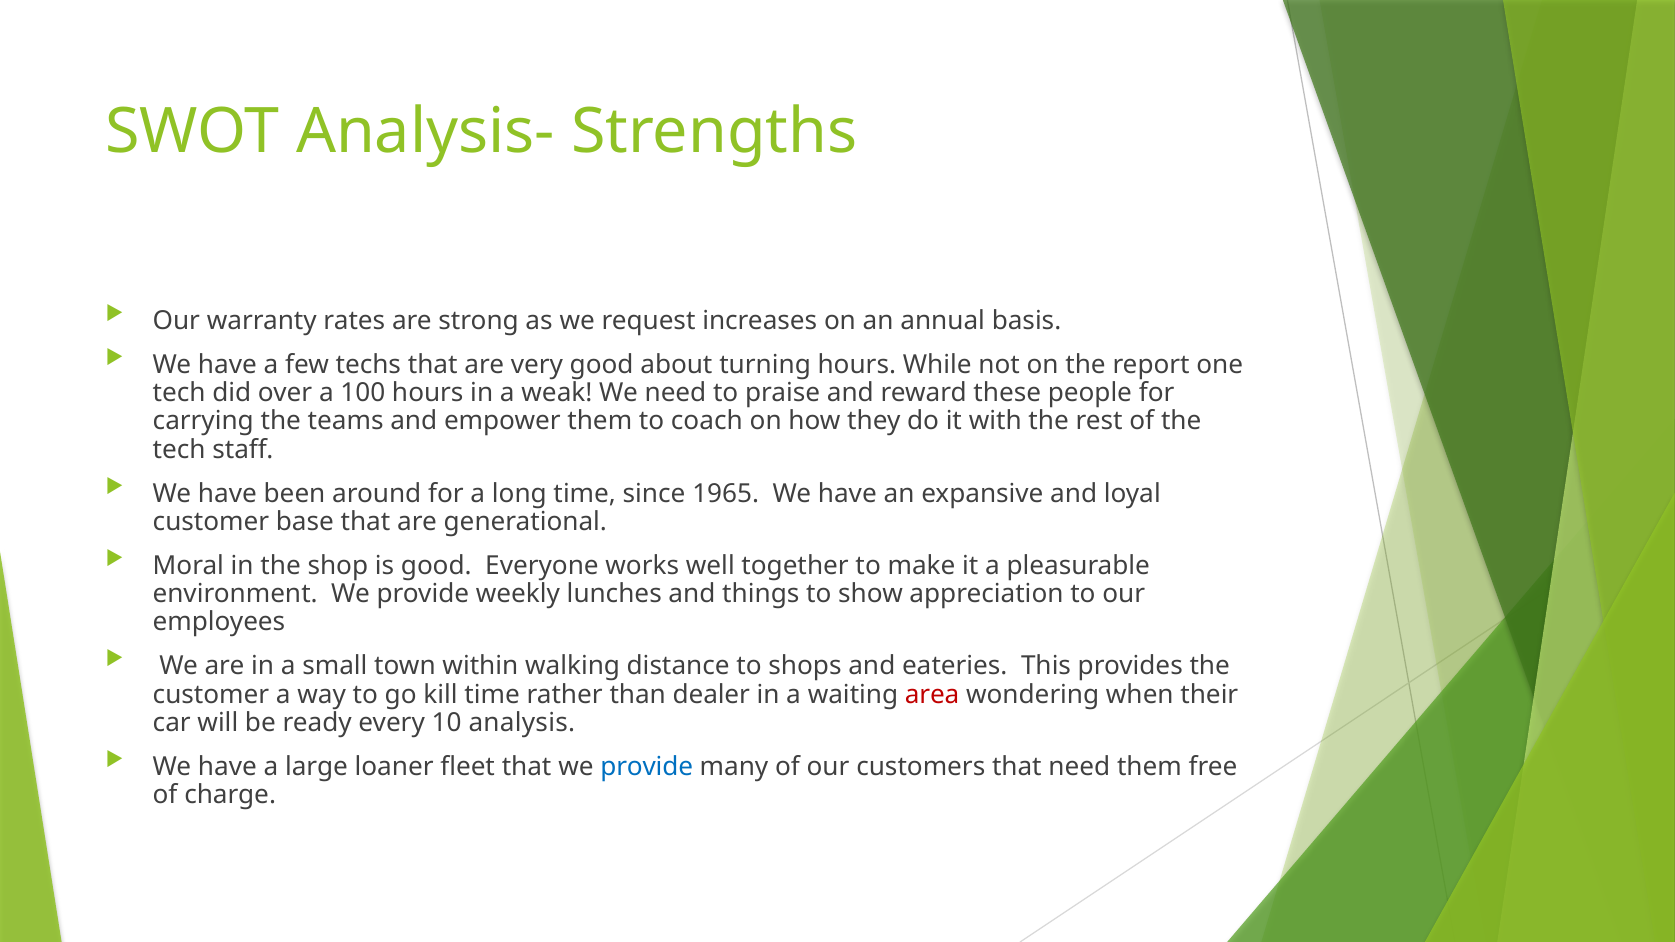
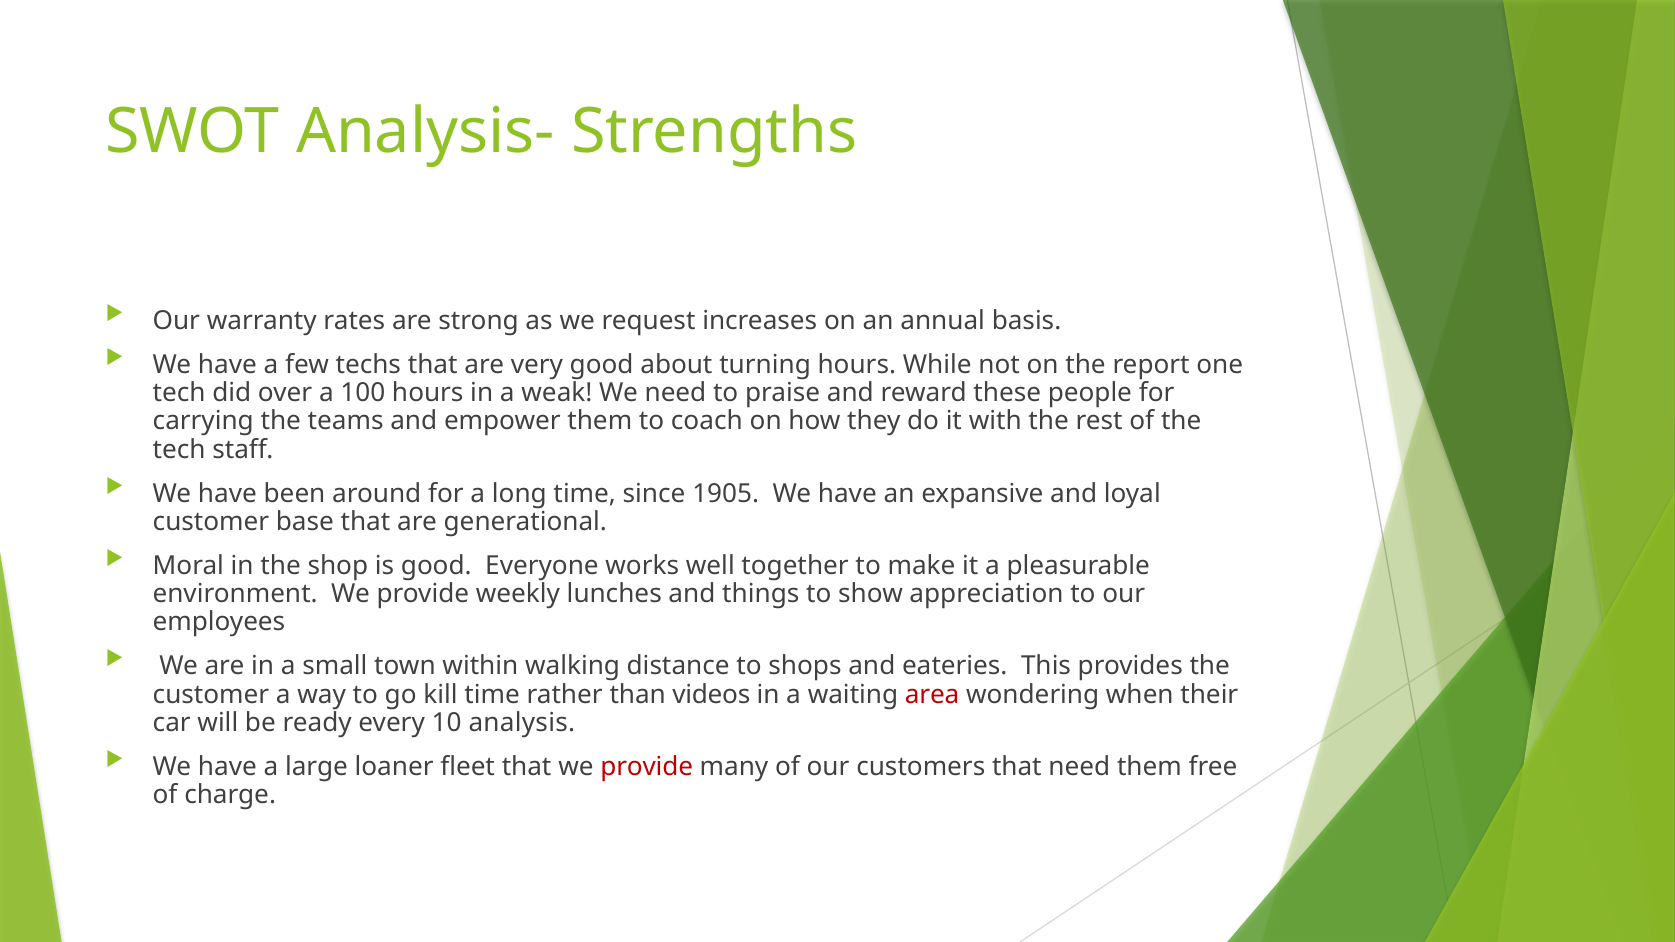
1965: 1965 -> 1905
dealer: dealer -> videos
provide at (647, 767) colour: blue -> red
